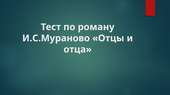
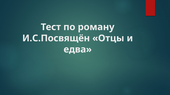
И.С.Мураново: И.С.Мураново -> И.С.Посвящён
отца: отца -> едва
